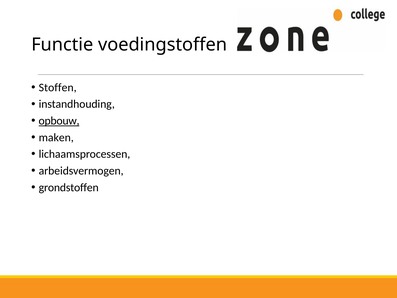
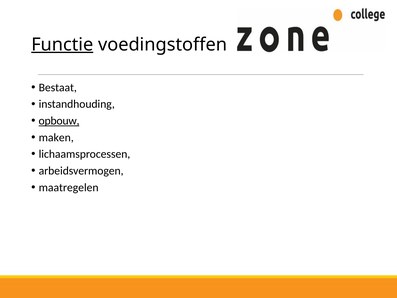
Functie underline: none -> present
Stoffen: Stoffen -> Bestaat
grondstoffen: grondstoffen -> maatregelen
